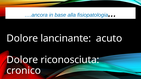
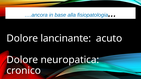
riconosciuta: riconosciuta -> neuropatica
